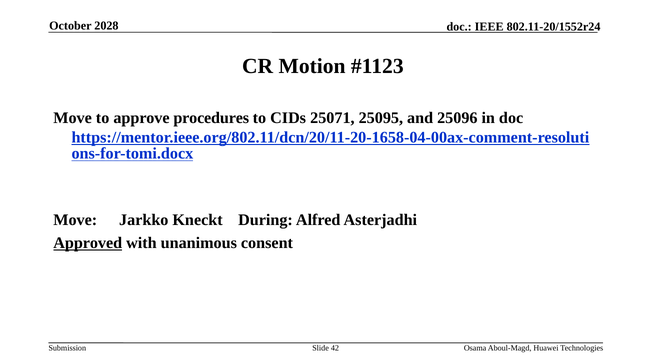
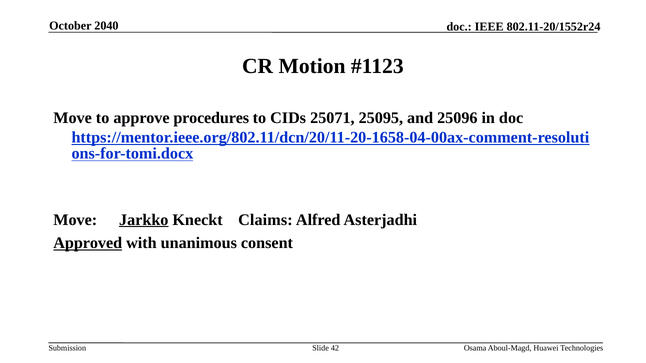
2028: 2028 -> 2040
Jarkko underline: none -> present
During: During -> Claims
